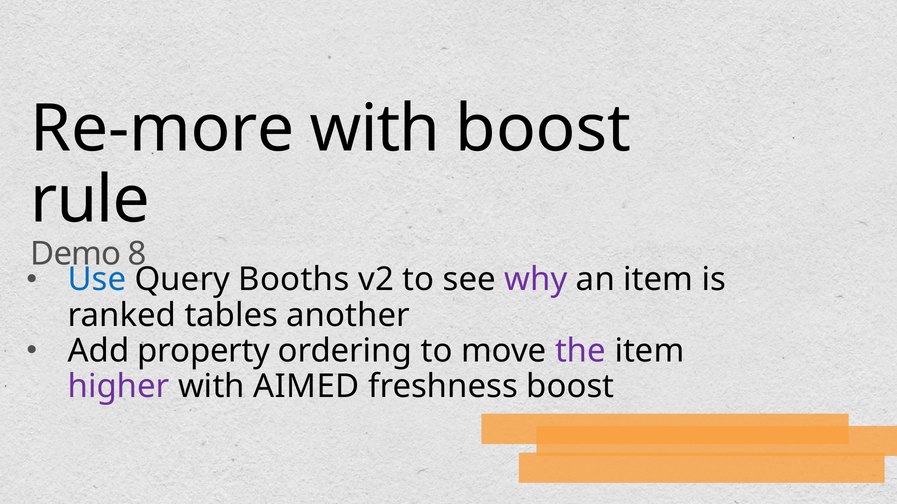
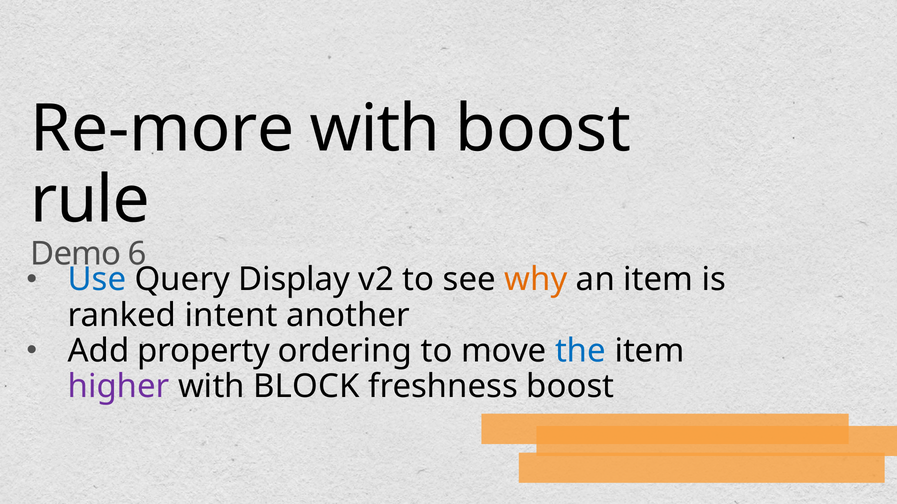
8: 8 -> 6
Booths: Booths -> Display
why colour: purple -> orange
tables: tables -> intent
the colour: purple -> blue
AIMED: AIMED -> BLOCK
